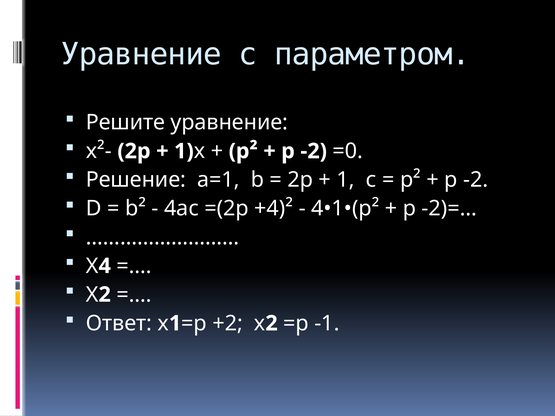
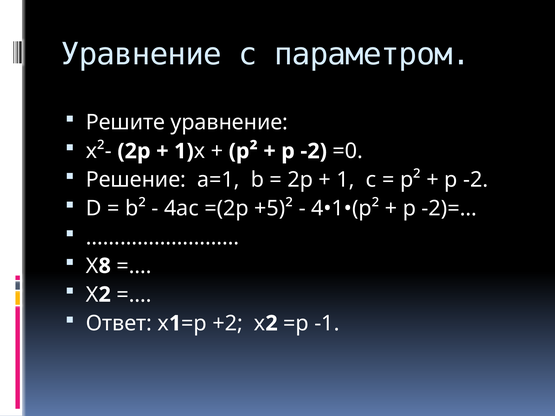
+4)²: +4)² -> +5)²
4: 4 -> 8
